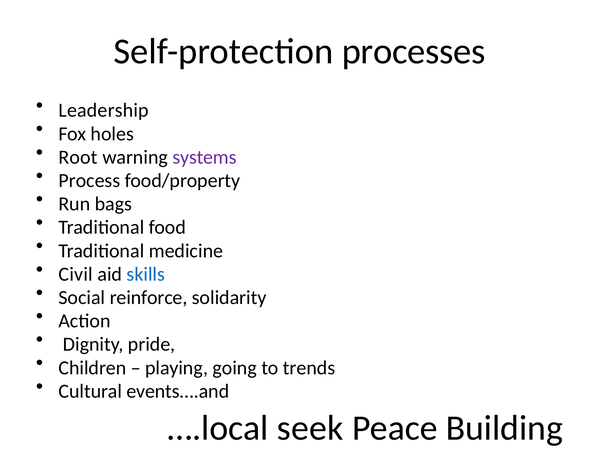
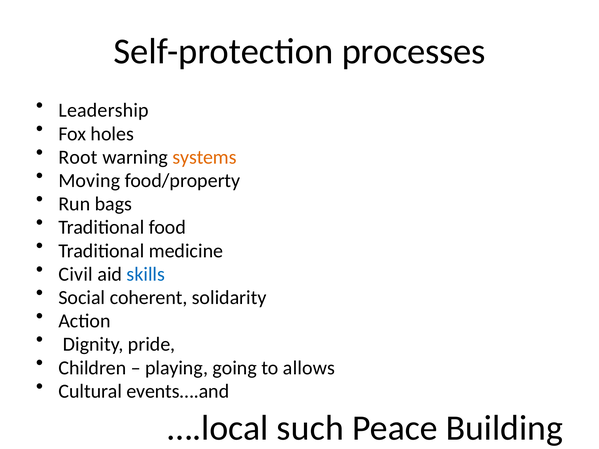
systems colour: purple -> orange
Process: Process -> Moving
reinforce: reinforce -> coherent
trends: trends -> allows
seek: seek -> such
